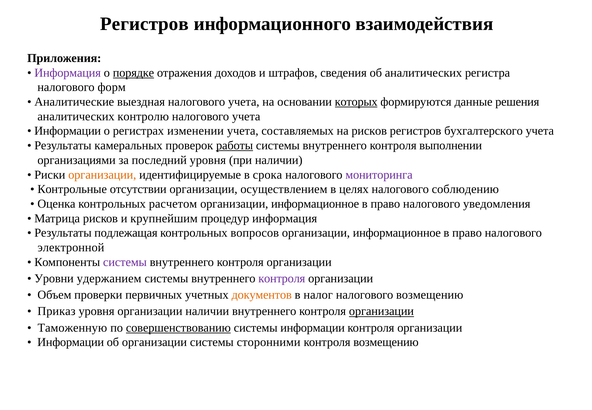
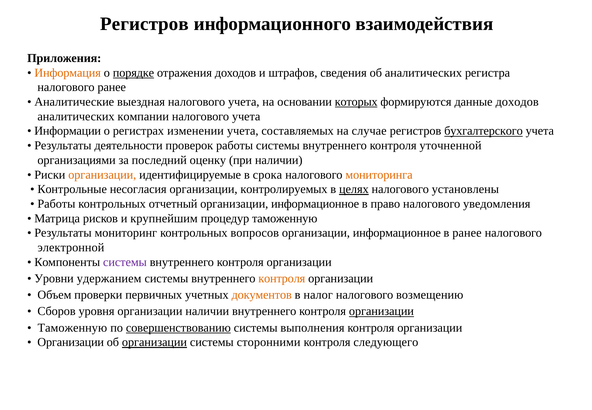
Информация at (68, 73) colour: purple -> orange
налогового форм: форм -> ранее
данные решения: решения -> доходов
контролю: контролю -> компании
на рисков: рисков -> случае
бухгалтерского underline: none -> present
камеральных: камеральных -> деятельности
работы at (235, 145) underline: present -> none
выполнении: выполнении -> уточненной
последний уровня: уровня -> оценку
мониторинга colour: purple -> orange
отсутствии: отсутствии -> несогласия
осуществлением: осуществлением -> контролируемых
целях underline: none -> present
соблюдению: соблюдению -> установлены
Оценка at (56, 204): Оценка -> Работы
расчетом: расчетом -> отчетный
процедур информация: информация -> таможенную
подлежащая: подлежащая -> мониторинг
право at (467, 233): право -> ранее
контроля at (282, 278) colour: purple -> orange
Приказ: Приказ -> Сборов
системы информации: информации -> выполнения
Информации at (71, 342): Информации -> Организации
организации at (154, 342) underline: none -> present
контроля возмещению: возмещению -> следующего
